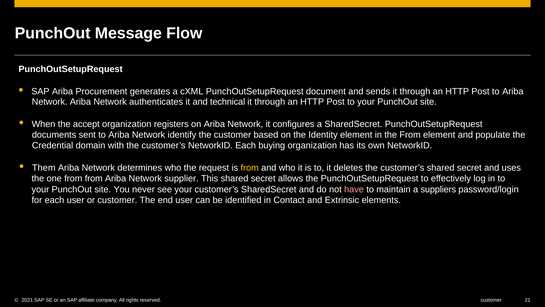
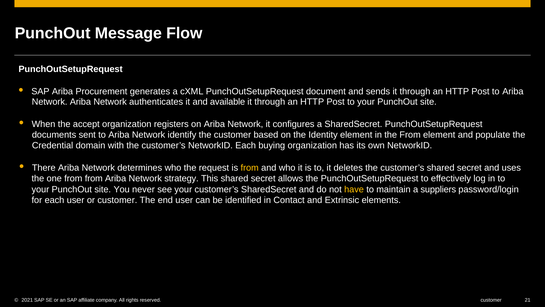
technical: technical -> available
Them: Them -> There
supplier: supplier -> strategy
have colour: pink -> yellow
